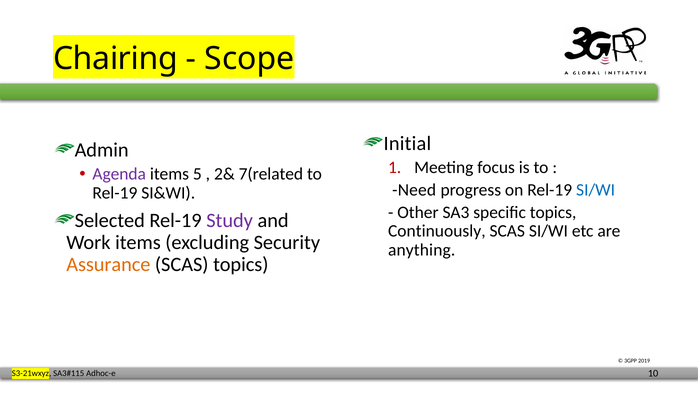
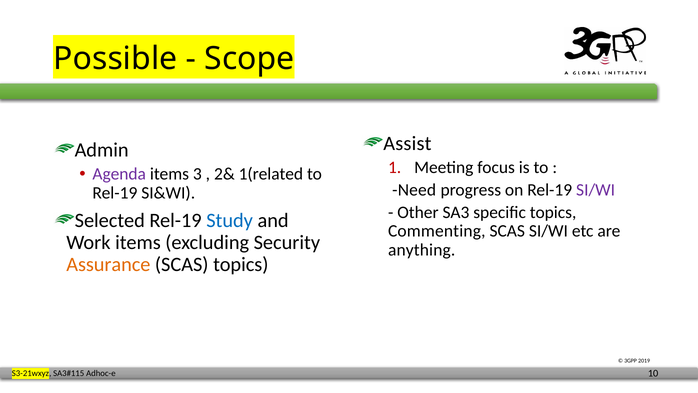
Chairing: Chairing -> Possible
Initial: Initial -> Assist
5: 5 -> 3
7(related: 7(related -> 1(related
SI/WI at (596, 190) colour: blue -> purple
Study colour: purple -> blue
Continuously: Continuously -> Commenting
